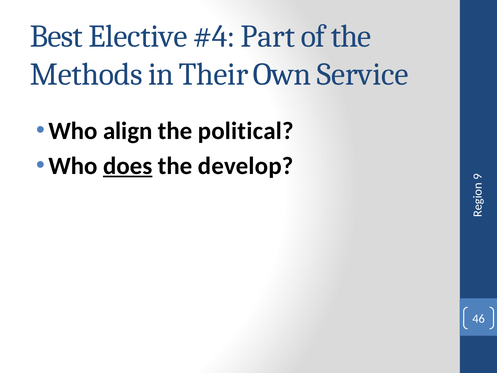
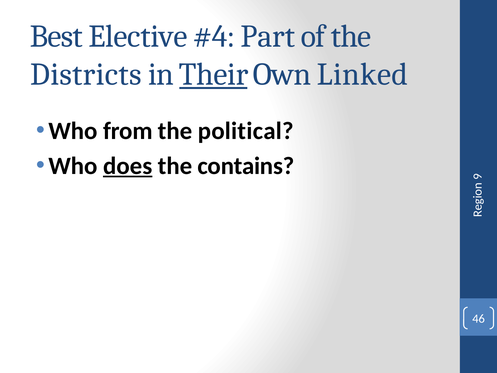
Methods: Methods -> Districts
Their underline: none -> present
Service: Service -> Linked
align: align -> from
develop: develop -> contains
